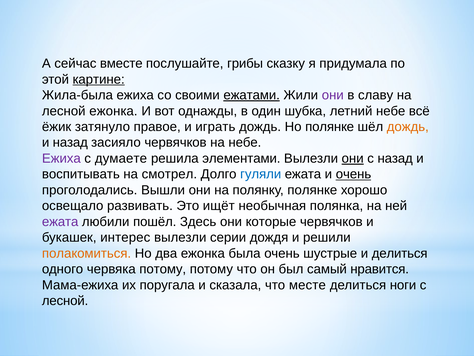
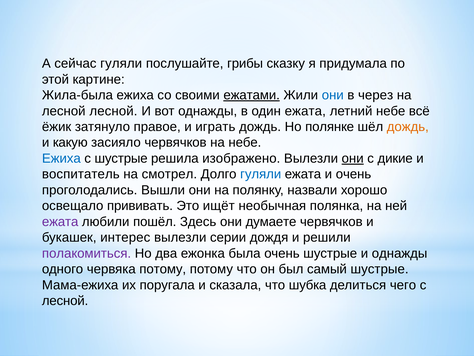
сейчас вместе: вместе -> гуляли
картине underline: present -> none
они at (333, 95) colour: purple -> blue
славу: славу -> через
лесной ежонка: ежонка -> лесной
один шубка: шубка -> ежата
и назад: назад -> какую
Ежиха at (61, 158) colour: purple -> blue
с думаете: думаете -> шустрые
элементами: элементами -> изображено
с назад: назад -> дикие
воспитывать: воспитывать -> воспитатель
очень at (353, 174) underline: present -> none
полянку полянке: полянке -> назвали
развивать: развивать -> прививать
которые: которые -> думаете
полакомиться colour: orange -> purple
и делиться: делиться -> однажды
самый нравится: нравится -> шустрые
месте: месте -> шубка
ноги: ноги -> чего
